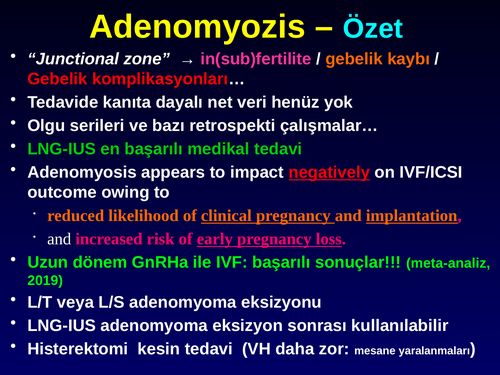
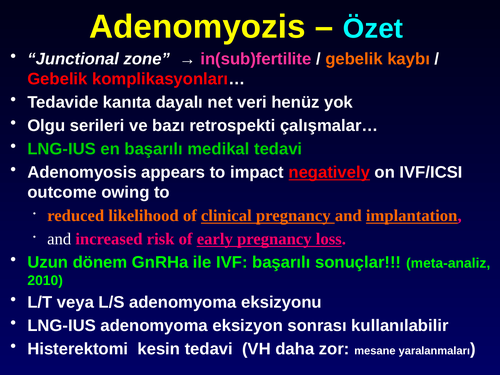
2019: 2019 -> 2010
